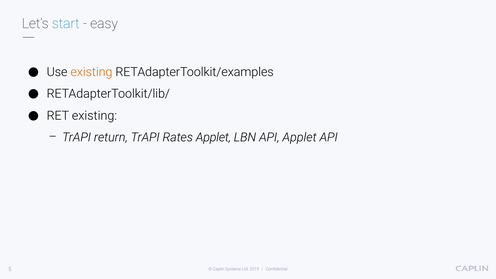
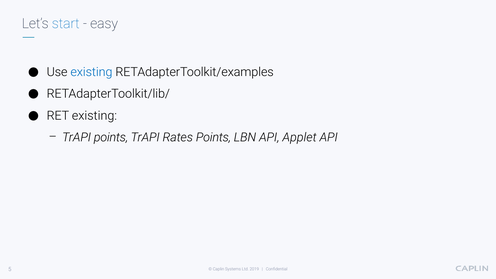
existing at (91, 72) colour: orange -> blue
TrAPI return: return -> points
Rates Applet: Applet -> Points
